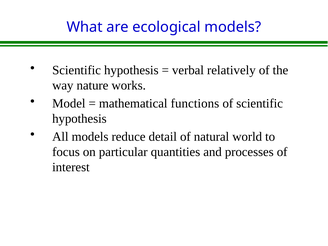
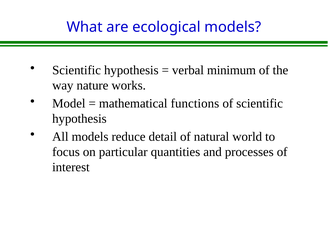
relatively: relatively -> minimum
